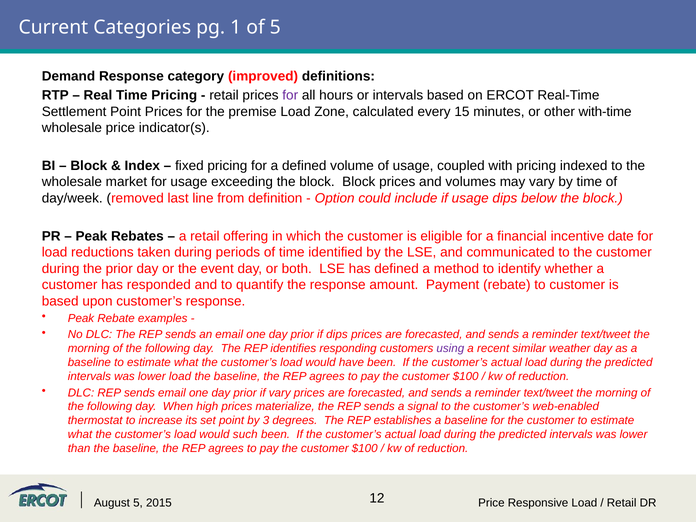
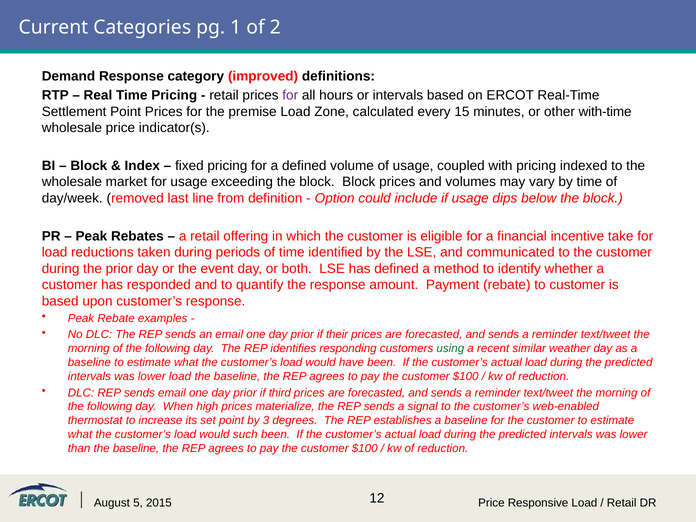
of 5: 5 -> 2
date: date -> take
if dips: dips -> their
using colour: purple -> green
if vary: vary -> third
